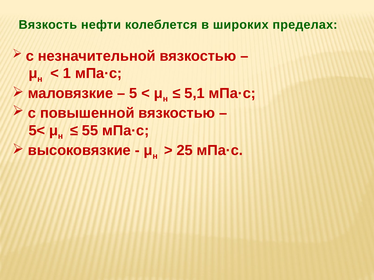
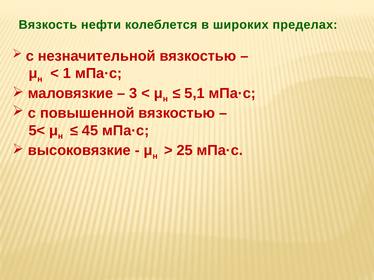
5: 5 -> 3
55: 55 -> 45
